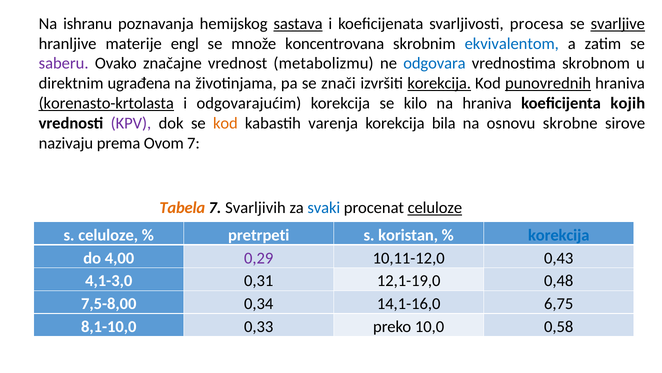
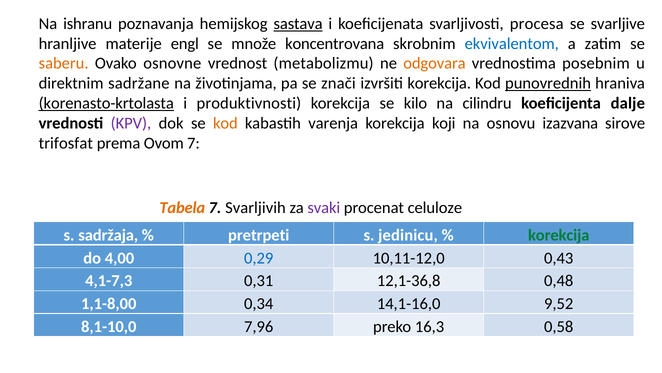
svarljive underline: present -> none
saberu colour: purple -> orange
značajne: značajne -> osnovne
odgovara colour: blue -> orange
skrobnom: skrobnom -> posebnim
ugrađena: ugrađena -> sadržane
korekcija at (439, 83) underline: present -> none
odgovarajućim: odgovarajućim -> produktivnosti
na hraniva: hraniva -> cilindru
kojih: kojih -> dalje
bila: bila -> koji
skrobne: skrobne -> izazvana
nazivaju: nazivaju -> trifosfat
svaki colour: blue -> purple
celuloze at (435, 207) underline: present -> none
s celuloze: celuloze -> sadržaja
koristan: koristan -> jedinicu
korekcija at (559, 235) colour: blue -> green
0,29 colour: purple -> blue
4,1-3,0: 4,1-3,0 -> 4,1-7,3
12,1-19,0: 12,1-19,0 -> 12,1-36,8
7,5-8,00: 7,5-8,00 -> 1,1-8,00
6,75: 6,75 -> 9,52
0,33: 0,33 -> 7,96
10,0: 10,0 -> 16,3
